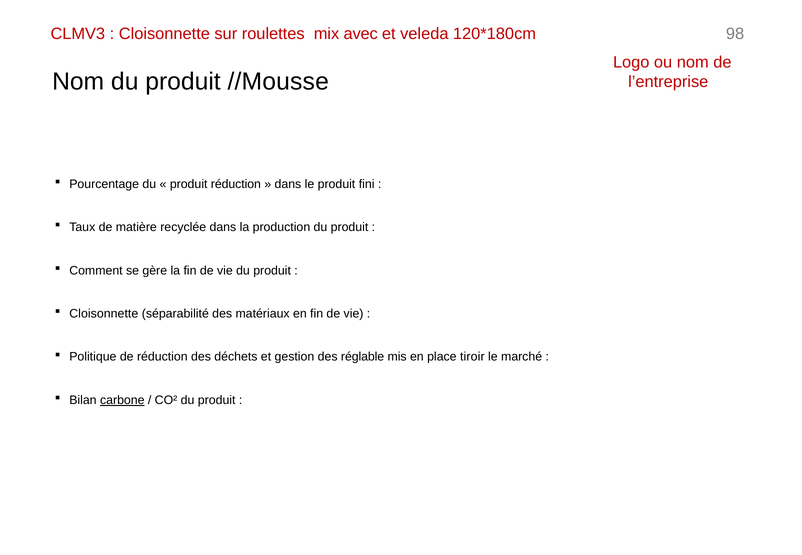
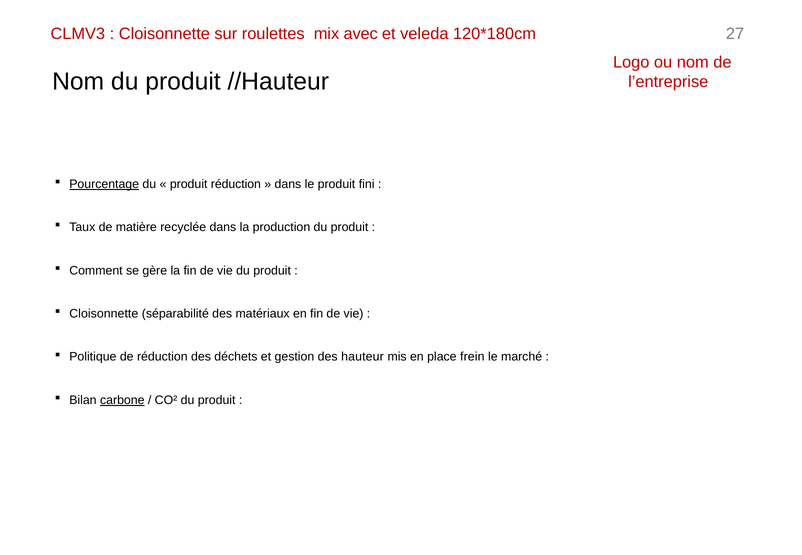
98: 98 -> 27
//Mousse: //Mousse -> //Hauteur
Pourcentage underline: none -> present
réglable: réglable -> hauteur
tiroir: tiroir -> frein
